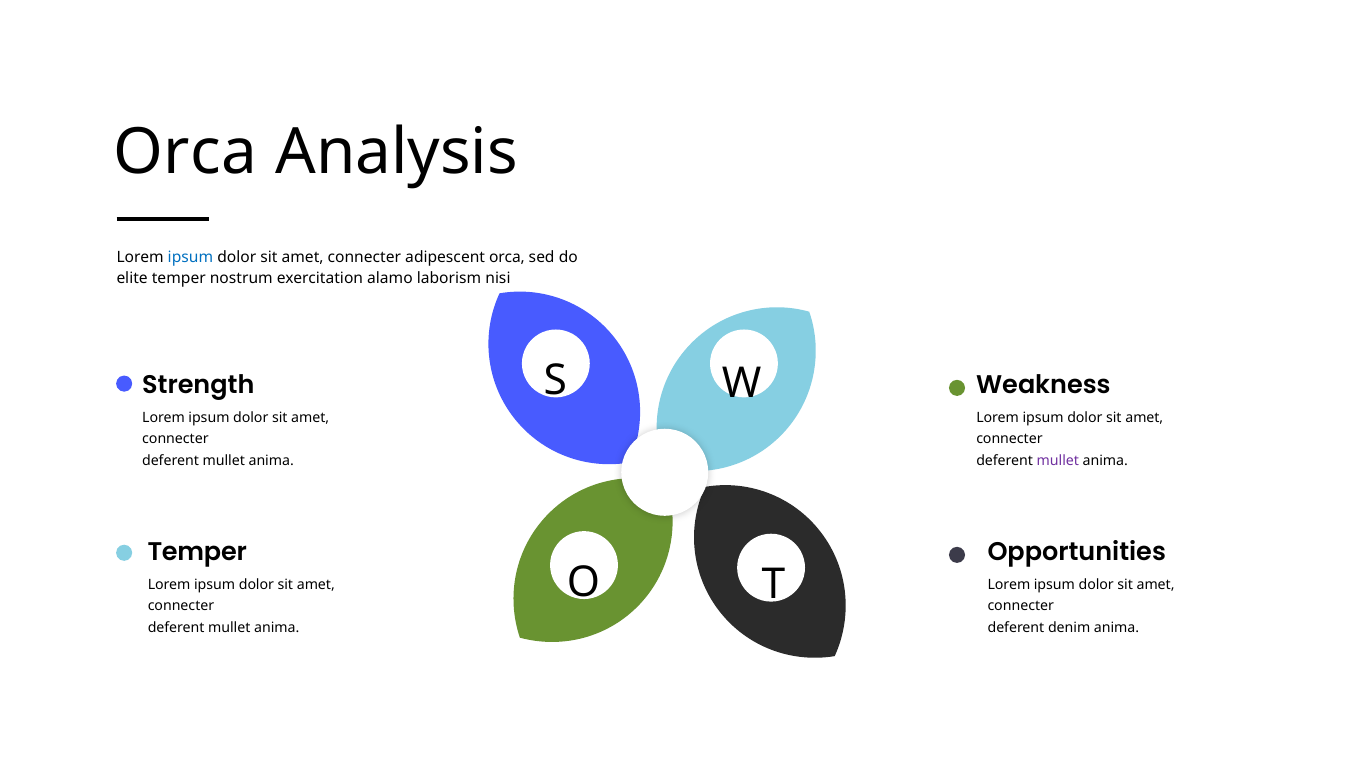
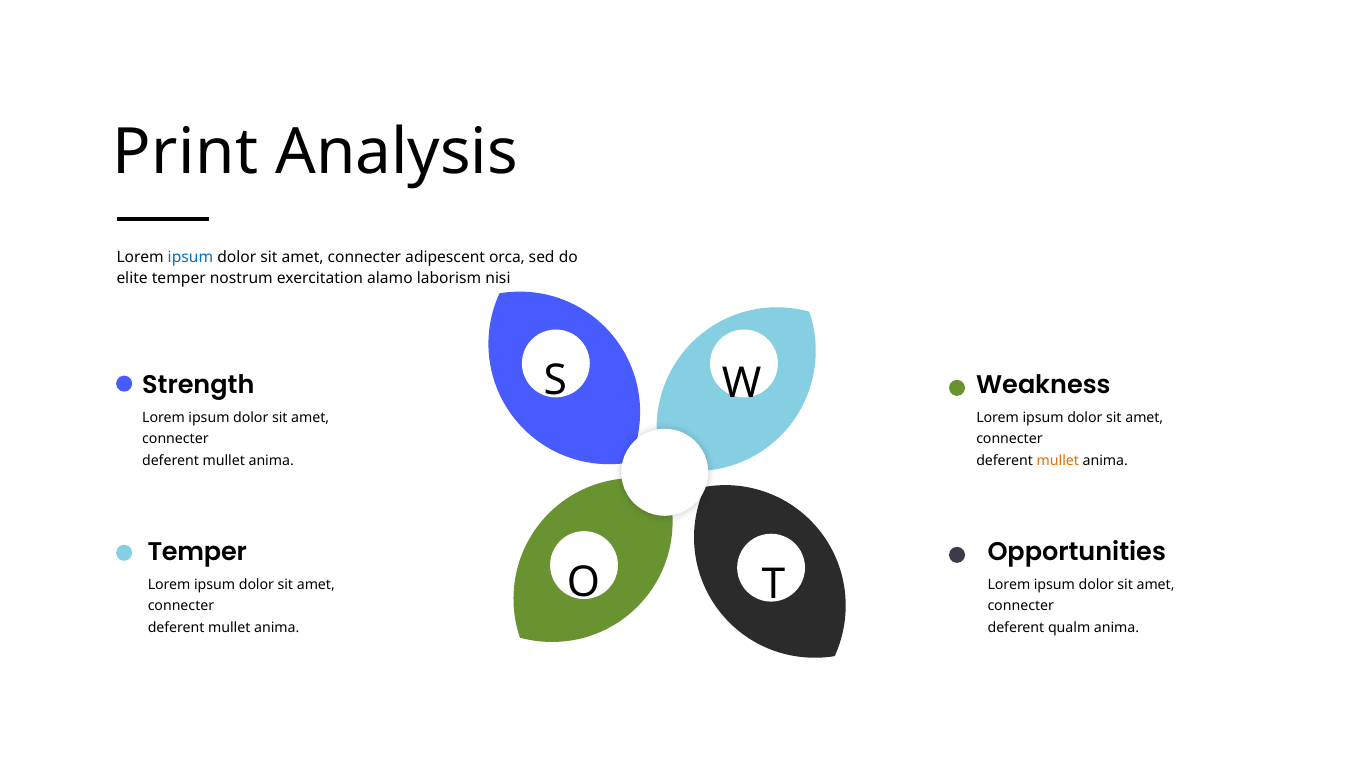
Orca at (185, 153): Orca -> Print
mullet at (1058, 460) colour: purple -> orange
denim: denim -> qualm
